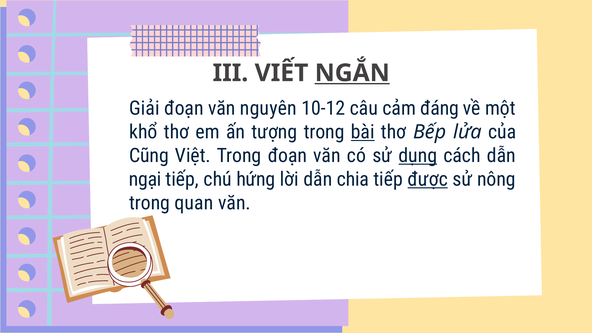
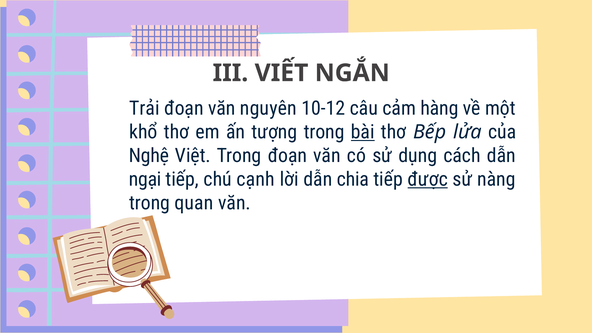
NGẮN underline: present -> none
Giải: Giải -> Trải
đáng: đáng -> hàng
Cũng: Cũng -> Nghệ
dụng underline: present -> none
hứng: hứng -> cạnh
nông: nông -> nàng
